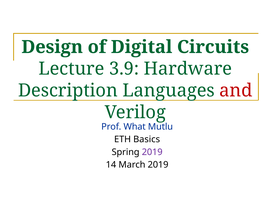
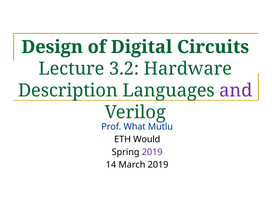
3.9: 3.9 -> 3.2
and colour: red -> purple
Basics: Basics -> Would
